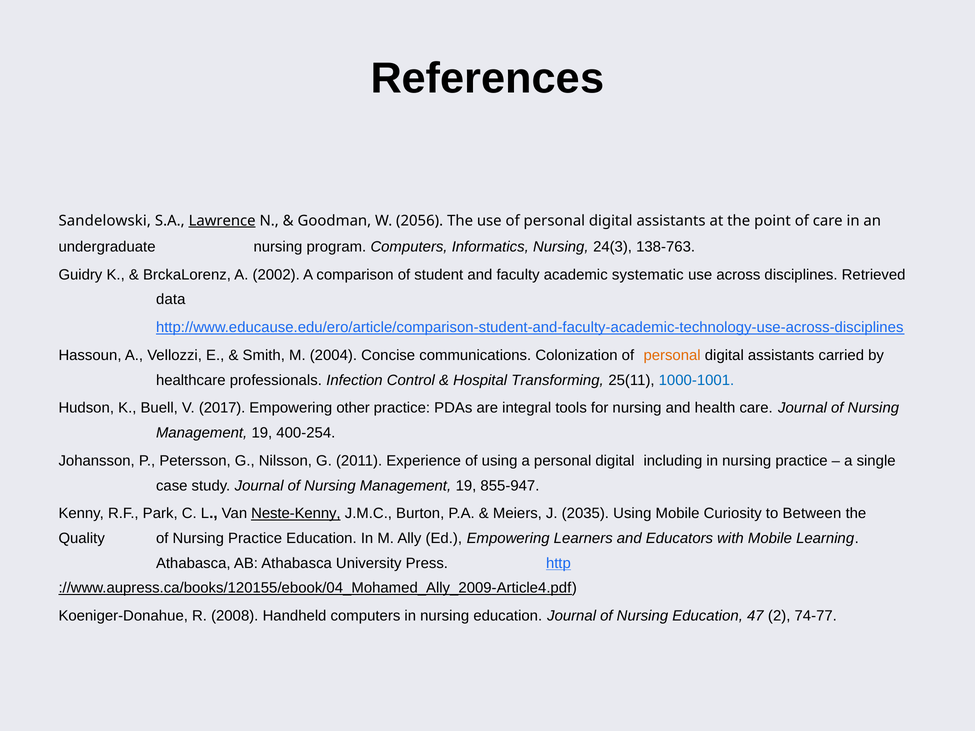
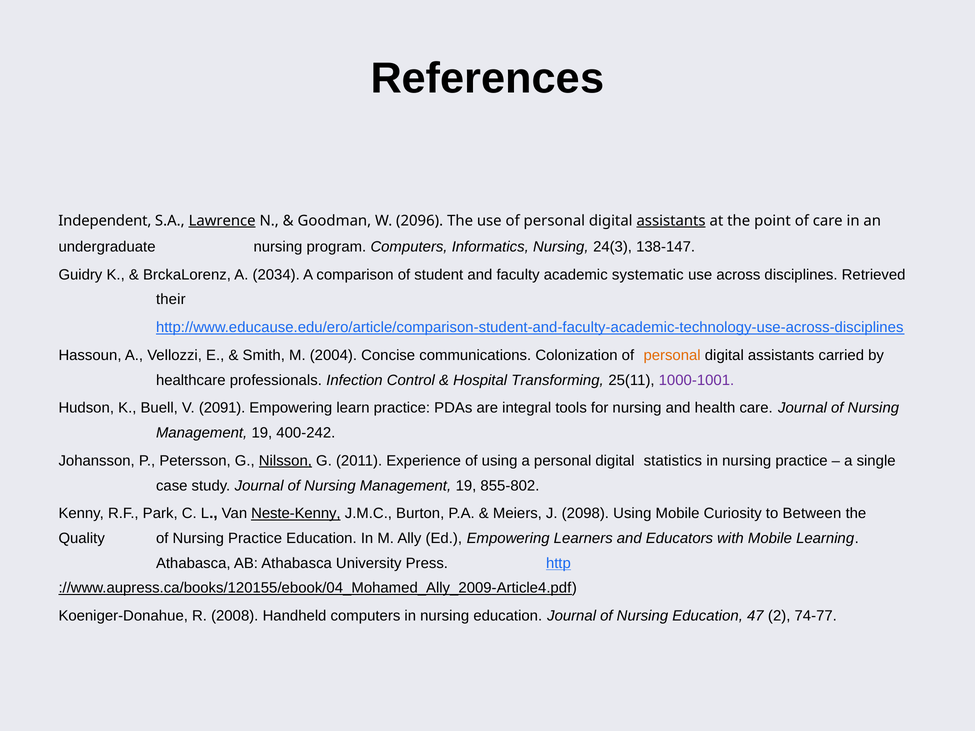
Sandelowski: Sandelowski -> Independent
2056: 2056 -> 2096
assistants at (671, 221) underline: none -> present
138-763: 138-763 -> 138-147
2002: 2002 -> 2034
data: data -> their
1000-1001 colour: blue -> purple
2017: 2017 -> 2091
other: other -> learn
400-254: 400-254 -> 400-242
Nilsson underline: none -> present
including: including -> statistics
855-947: 855-947 -> 855-802
2035: 2035 -> 2098
